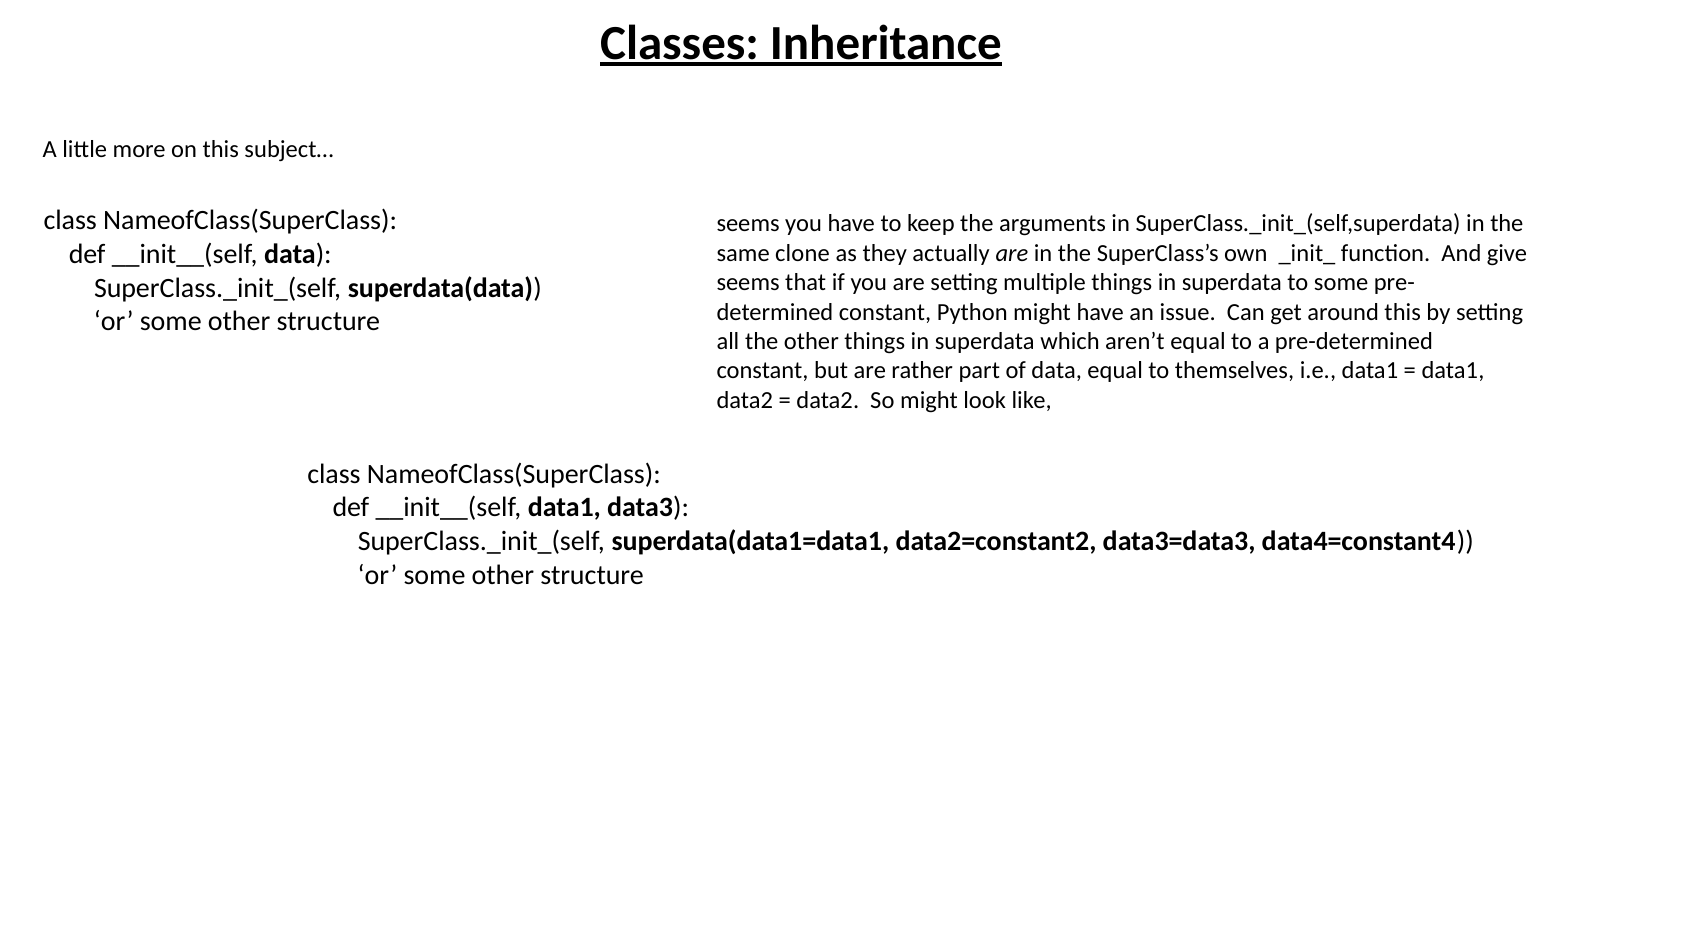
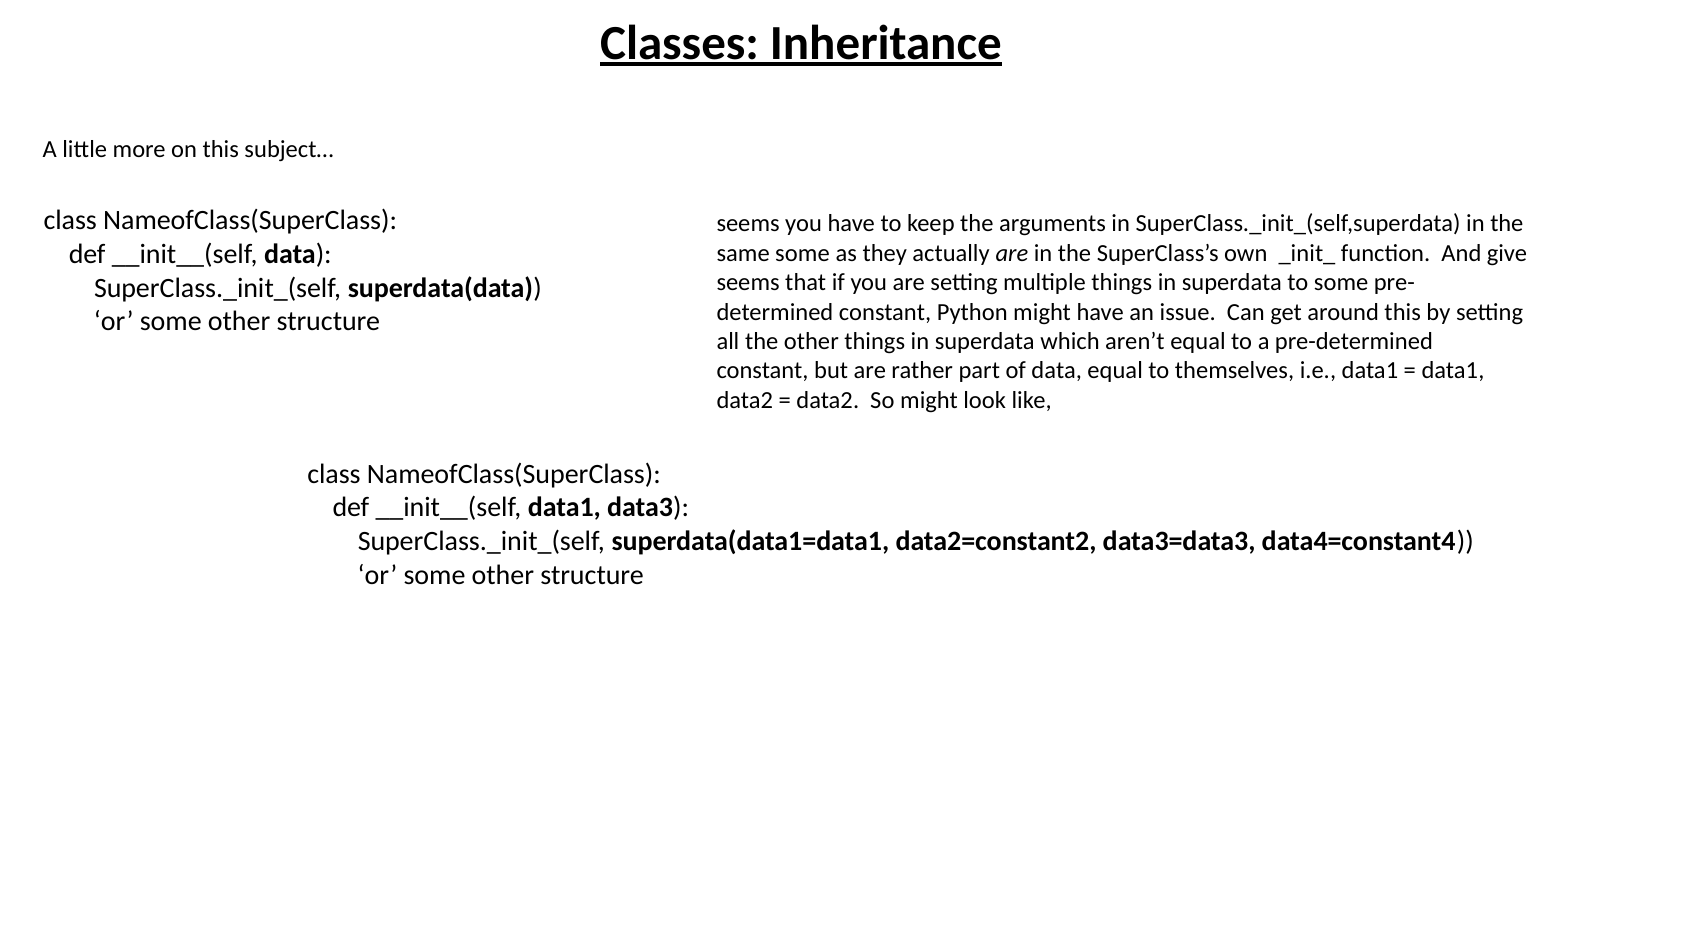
same clone: clone -> some
